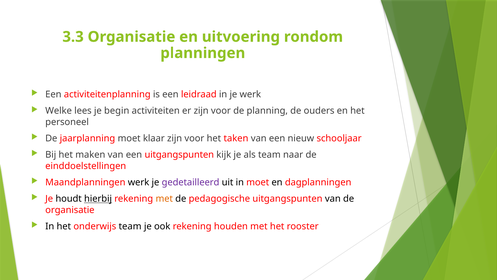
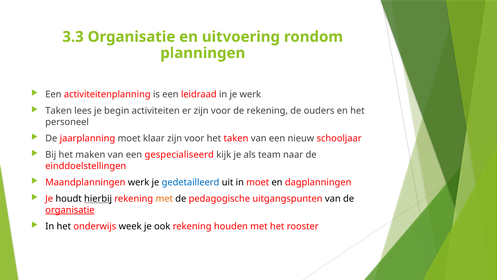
Welke at (59, 111): Welke -> Taken
de planning: planning -> rekening
een uitgangspunten: uitgangspunten -> gespecialiseerd
gedetailleerd colour: purple -> blue
organisatie at (70, 210) underline: none -> present
onderwijs team: team -> week
